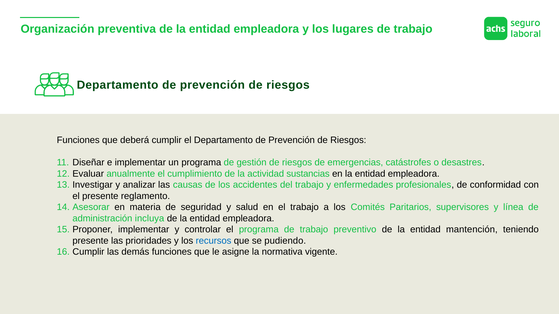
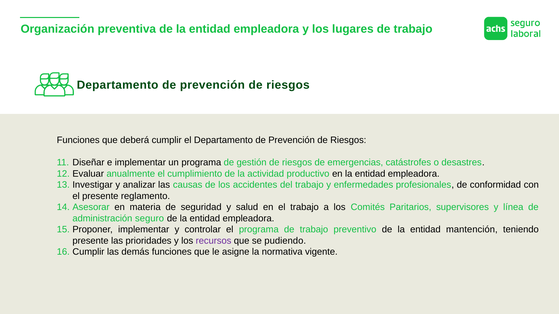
sustancias: sustancias -> productivo
incluya: incluya -> seguro
recursos colour: blue -> purple
